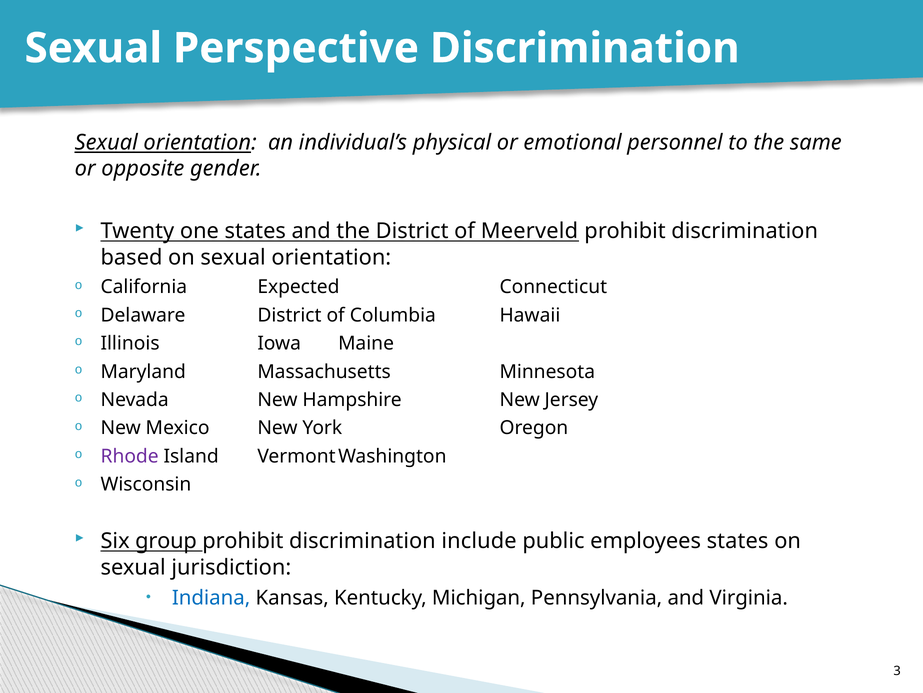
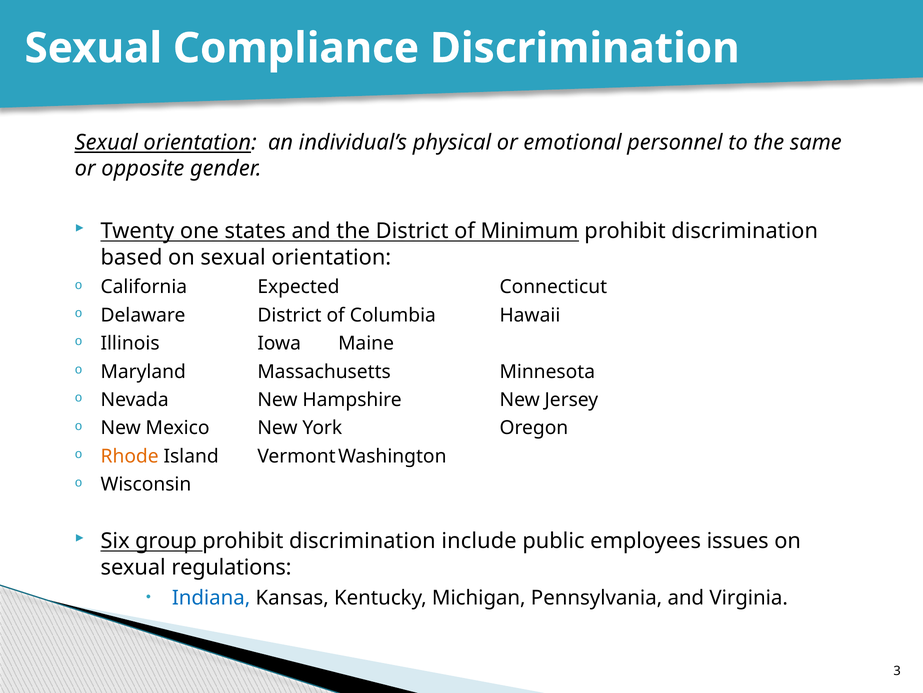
Perspective: Perspective -> Compliance
Meerveld: Meerveld -> Minimum
Rhode colour: purple -> orange
employees states: states -> issues
jurisdiction: jurisdiction -> regulations
